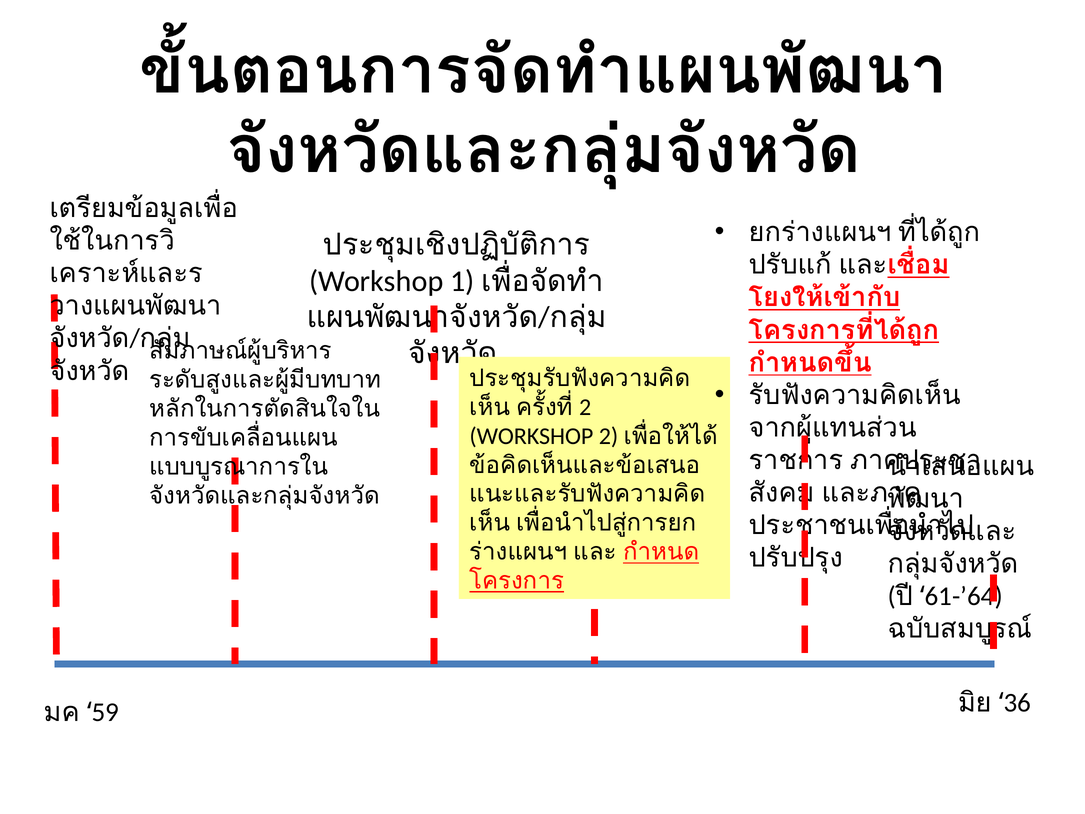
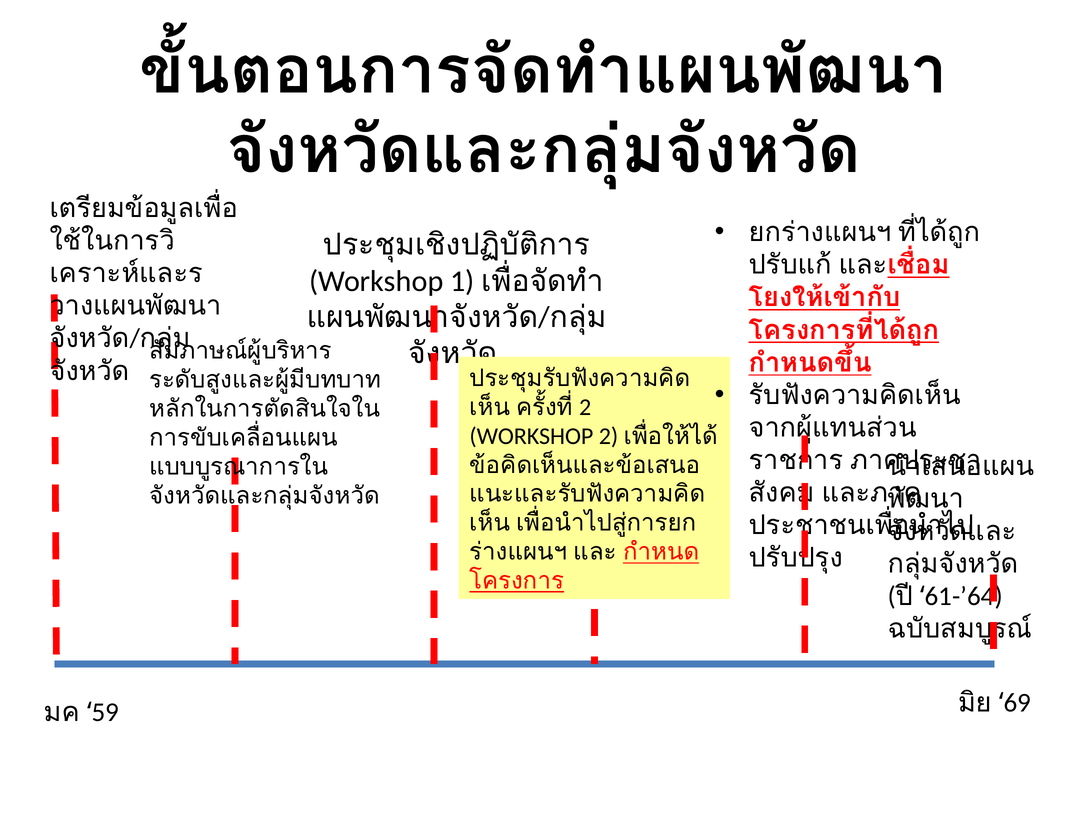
36: 36 -> 69
